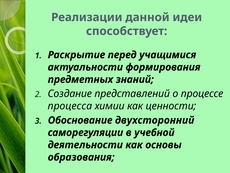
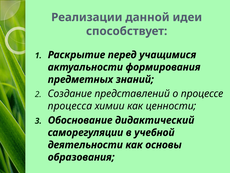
двухсторонний: двухсторонний -> дидактический
